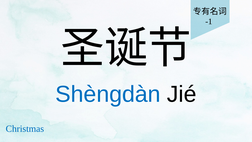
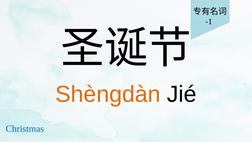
Shèngdàn colour: blue -> orange
